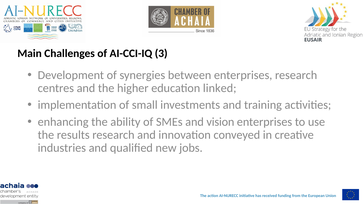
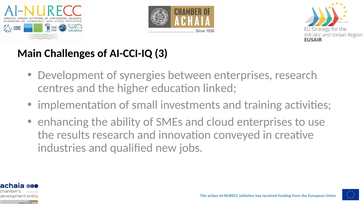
vision: vision -> cloud
